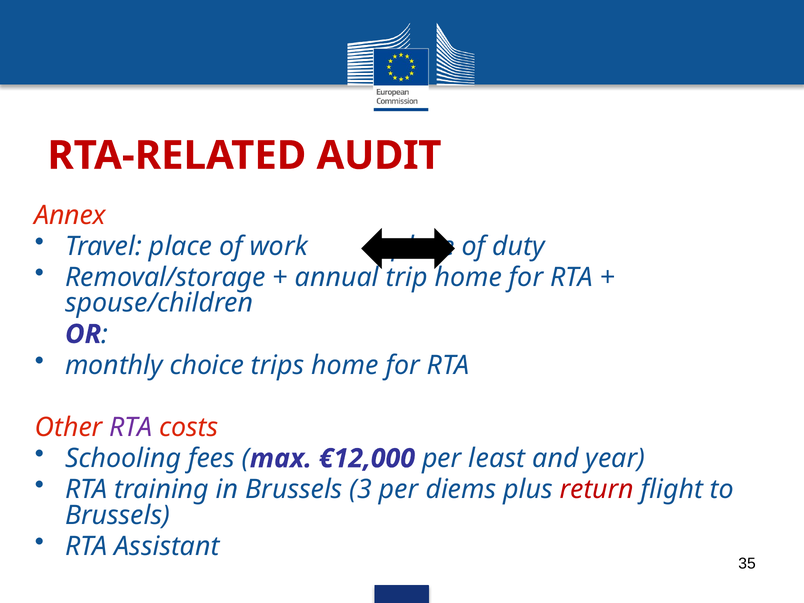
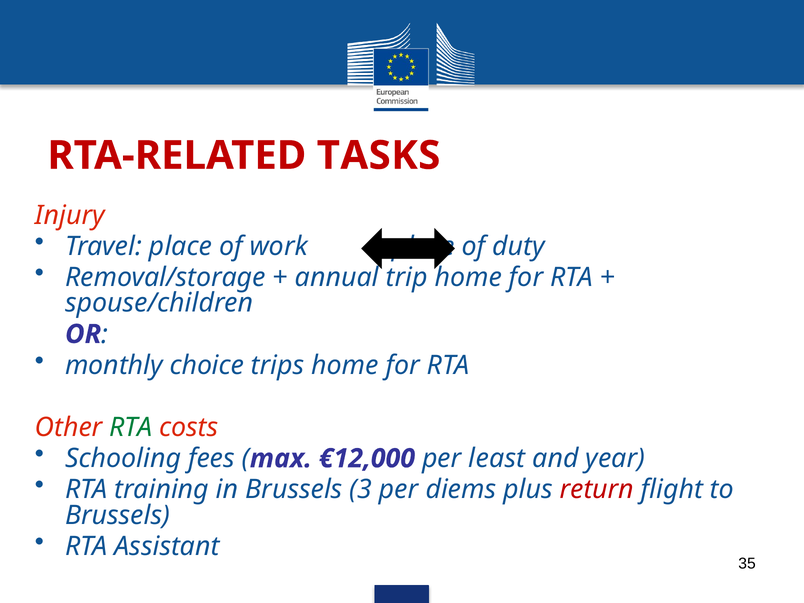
AUDIT: AUDIT -> TASKS
Annex: Annex -> Injury
RTA at (131, 427) colour: purple -> green
